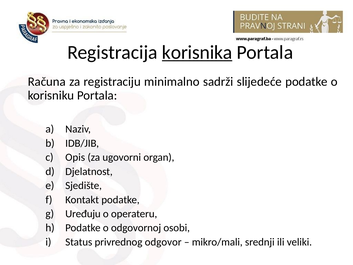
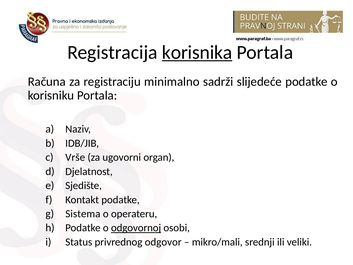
Opis: Opis -> Vrše
Uređuju: Uređuju -> Sistema
odgovornoj underline: none -> present
